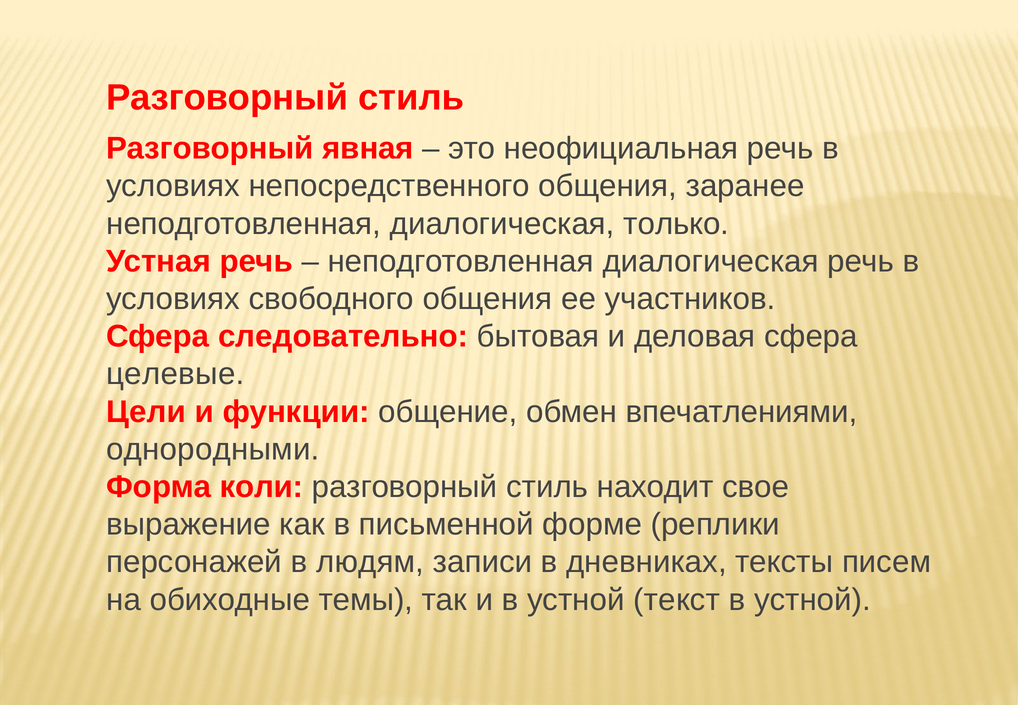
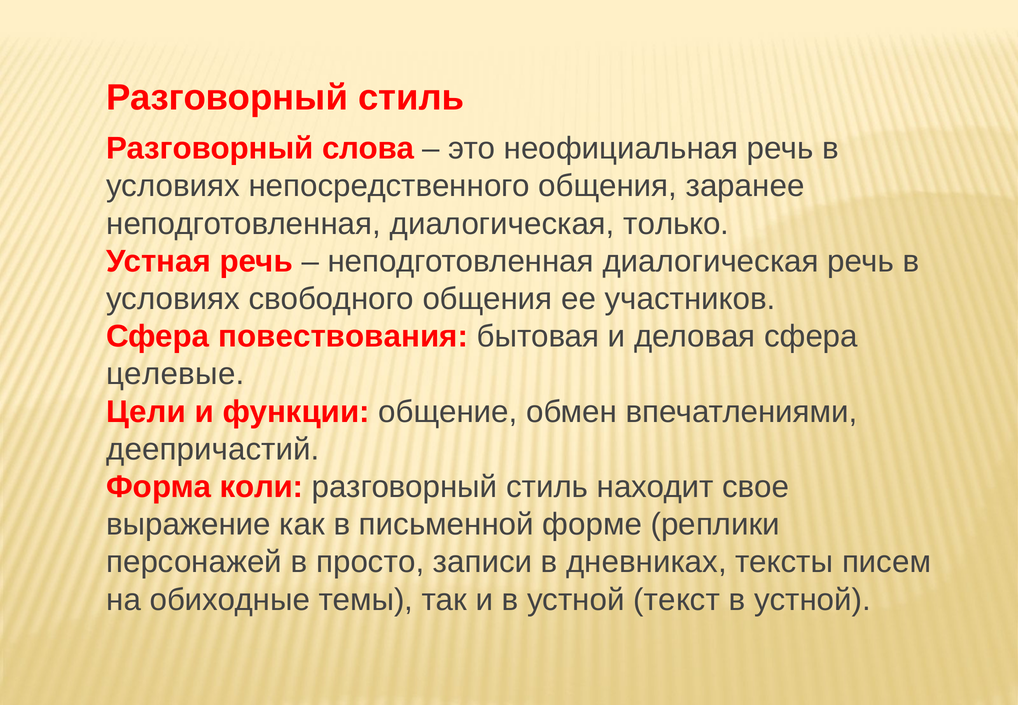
явная: явная -> слова
следовательно: следовательно -> повествования
однородными: однородными -> деепричастий
людям: людям -> просто
